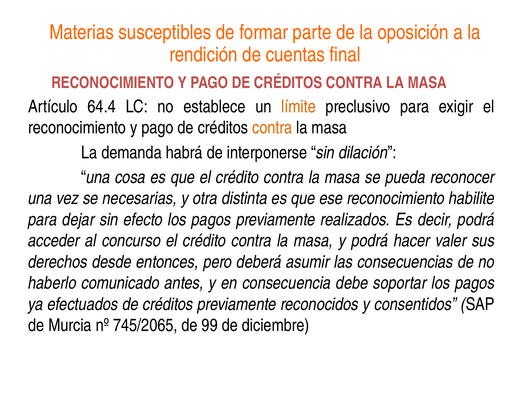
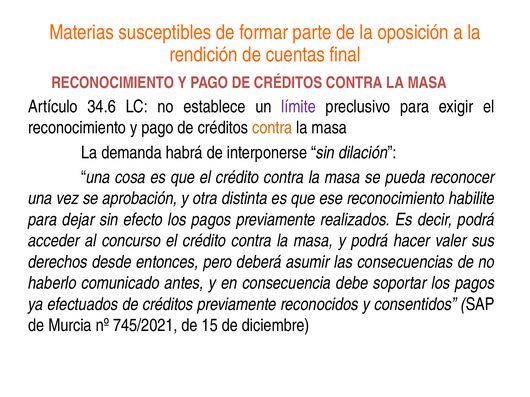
64.4: 64.4 -> 34.6
límite colour: orange -> purple
necesarias: necesarias -> aprobación
745/2065: 745/2065 -> 745/2021
99: 99 -> 15
